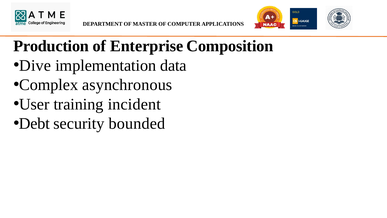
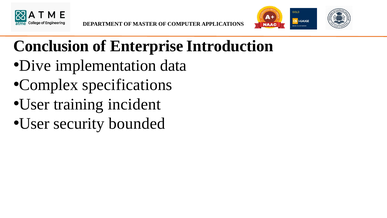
Production: Production -> Conclusion
Composition: Composition -> Introduction
asynchronous: asynchronous -> specifications
Debt at (34, 123): Debt -> User
